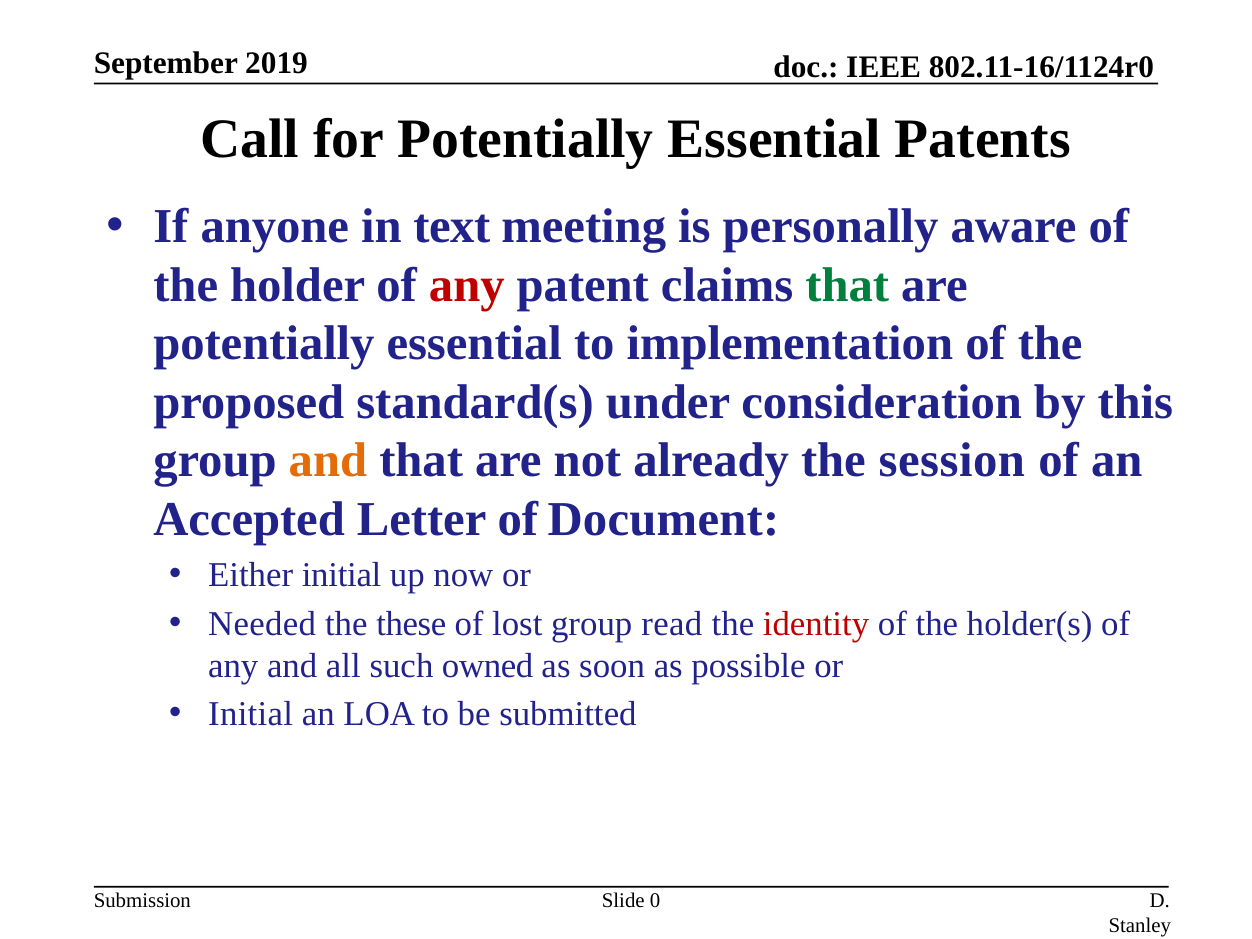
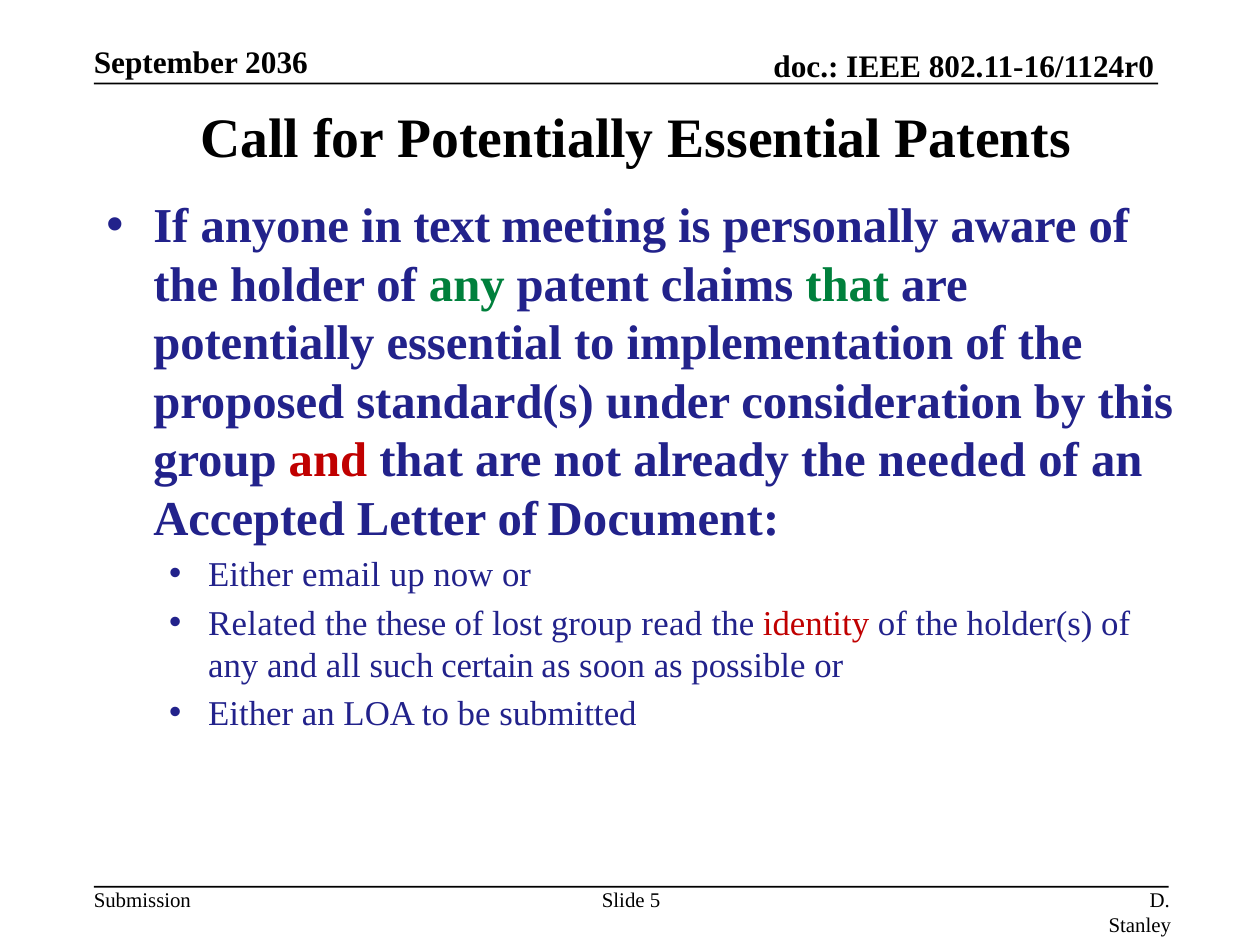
2019: 2019 -> 2036
any at (467, 285) colour: red -> green
and at (328, 461) colour: orange -> red
session: session -> needed
Either initial: initial -> email
Needed: Needed -> Related
owned: owned -> certain
Initial at (251, 714): Initial -> Either
0: 0 -> 5
